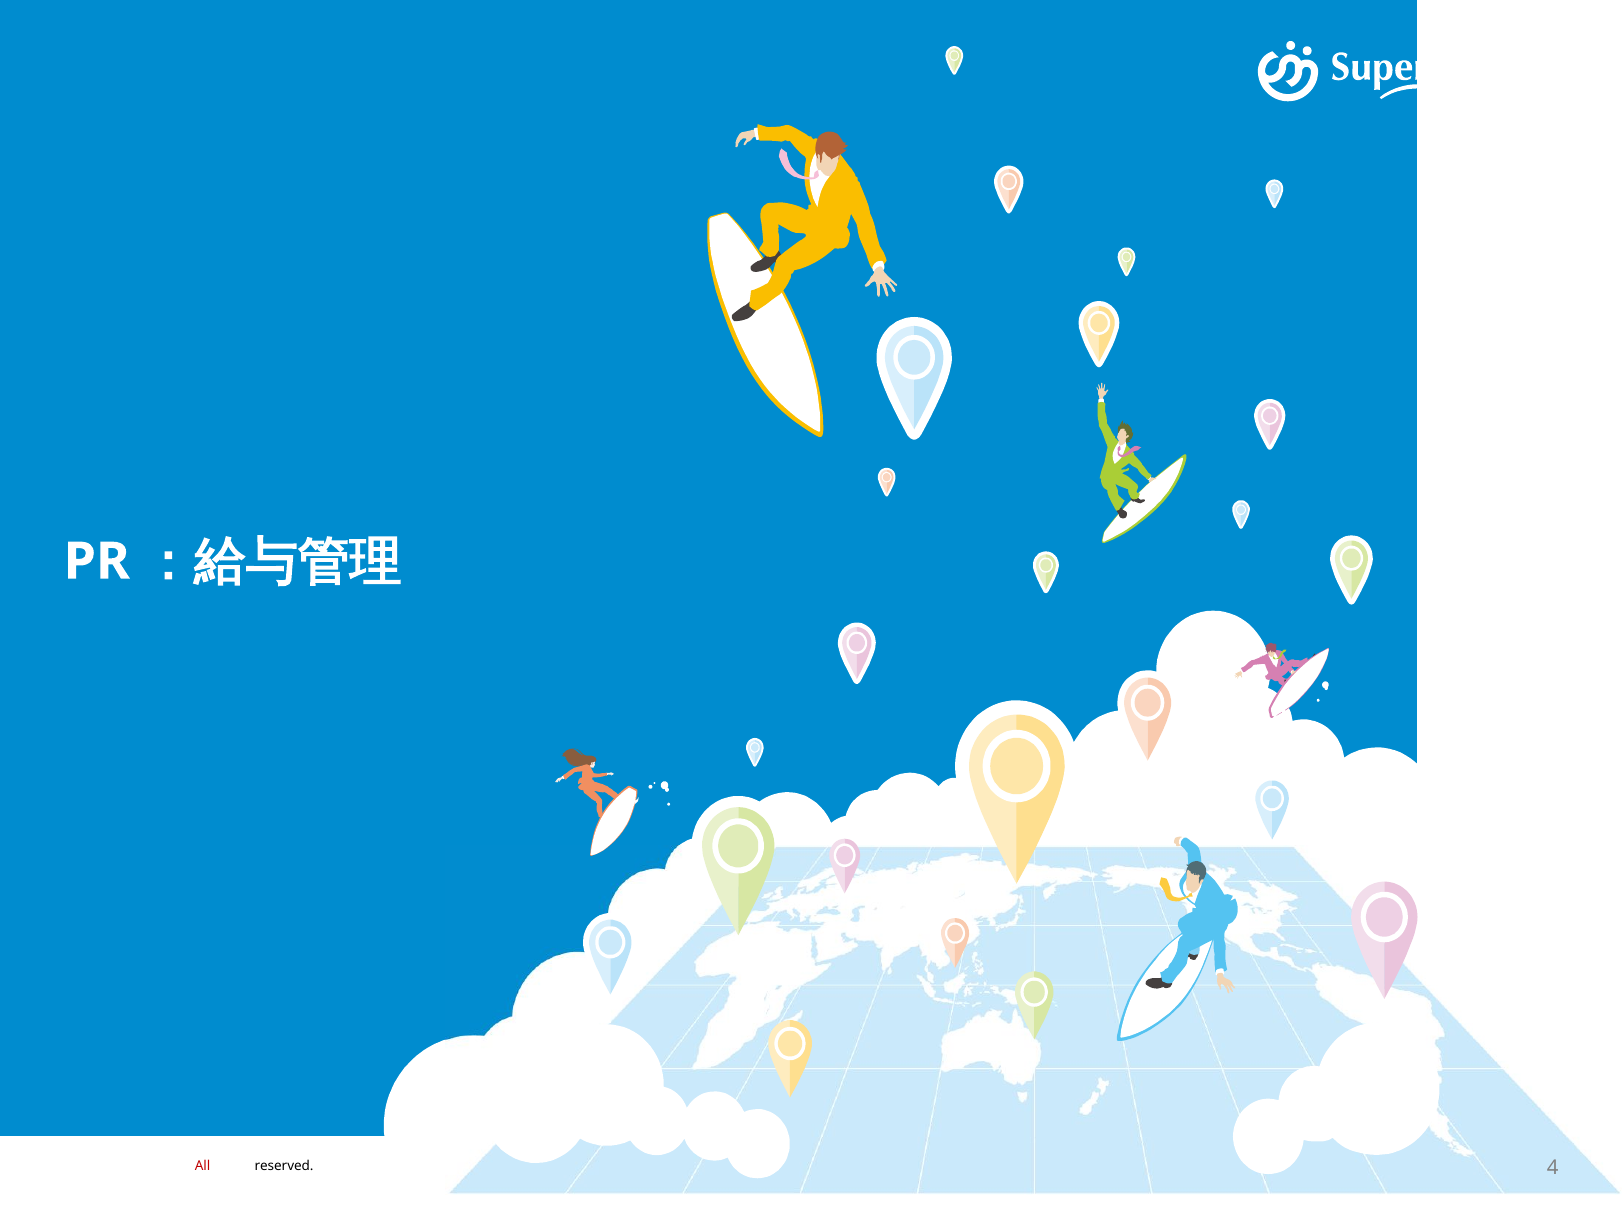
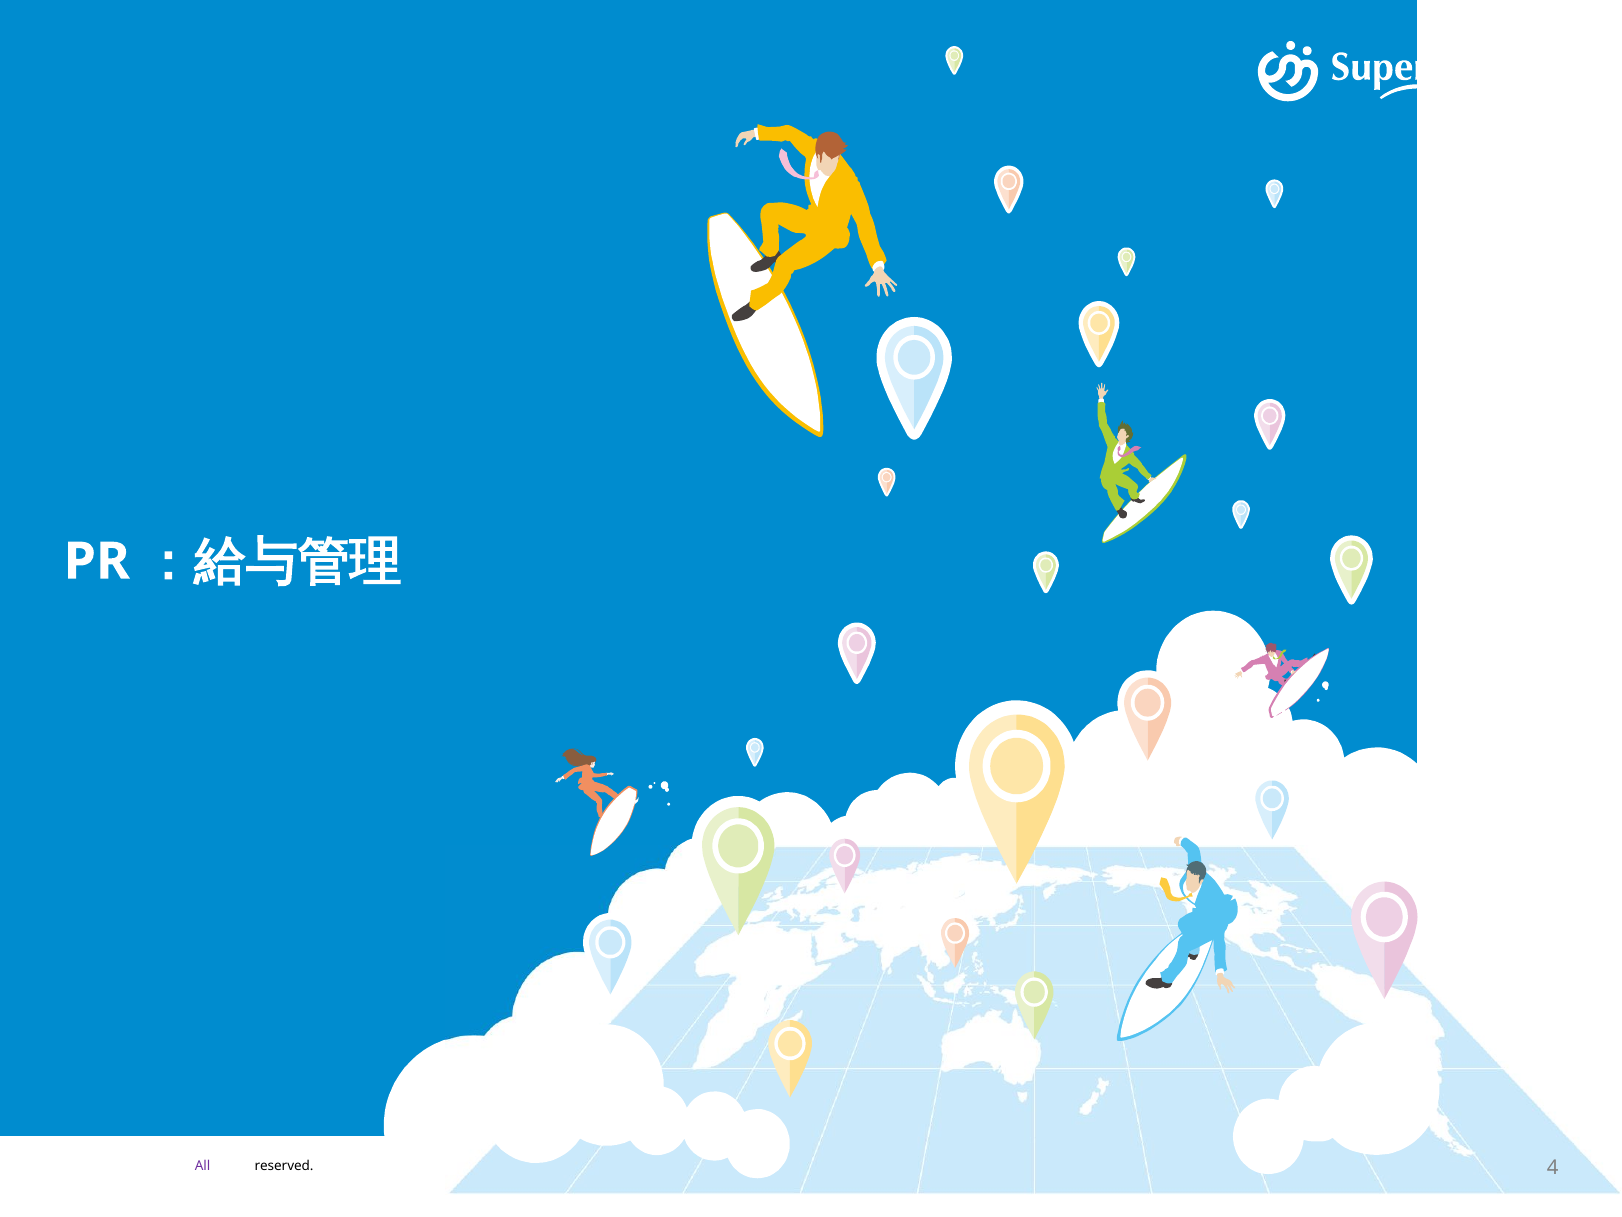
All colour: red -> purple
